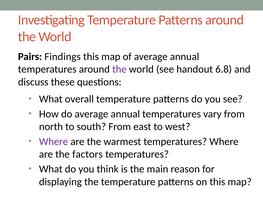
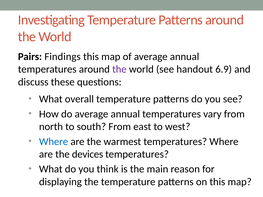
6.8: 6.8 -> 6.9
Where at (54, 142) colour: purple -> blue
factors: factors -> devices
